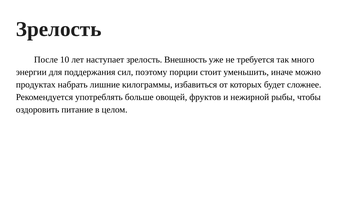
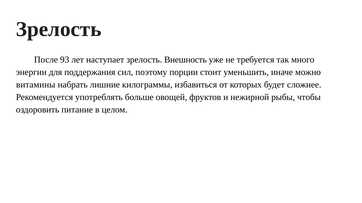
10: 10 -> 93
продуктах: продуктах -> витамины
